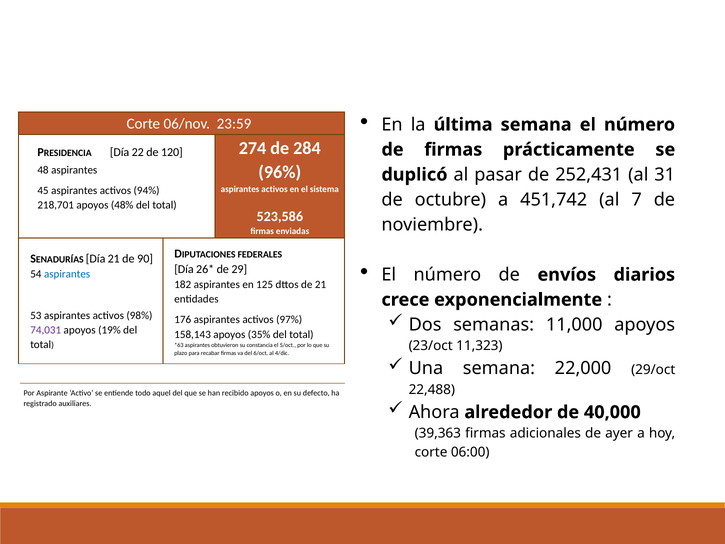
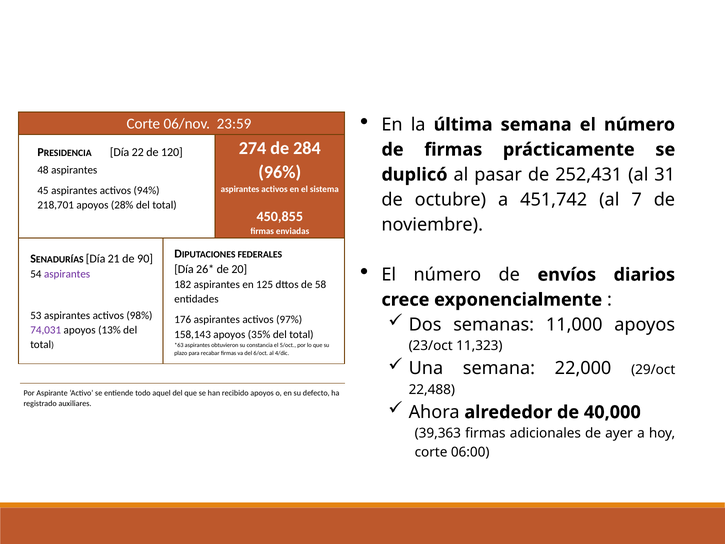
48%: 48% -> 28%
523,586: 523,586 -> 450,855
29: 29 -> 20
aspirantes at (67, 274) colour: blue -> purple
de 21: 21 -> 58
19%: 19% -> 13%
